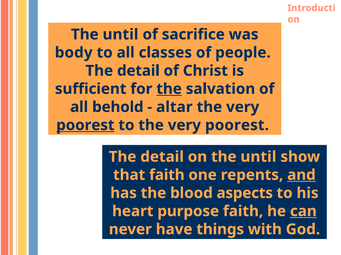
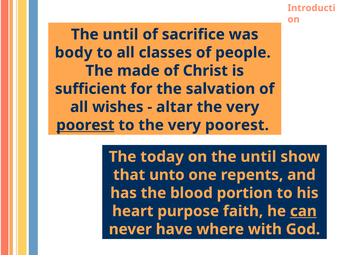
detail at (138, 71): detail -> made
the at (169, 89) underline: present -> none
behold: behold -> wishes
detail at (162, 157): detail -> today
that faith: faith -> unto
and underline: present -> none
aspects: aspects -> portion
things: things -> where
